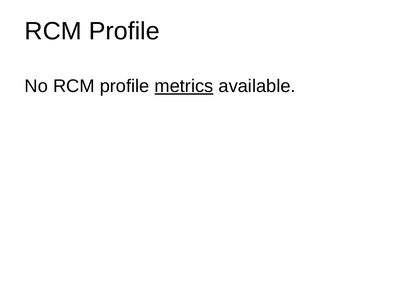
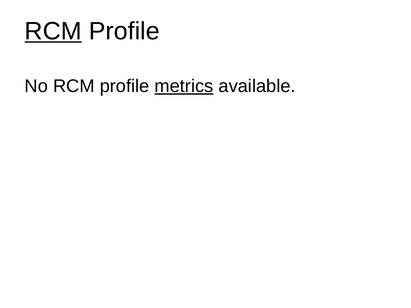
RCM at (53, 31) underline: none -> present
